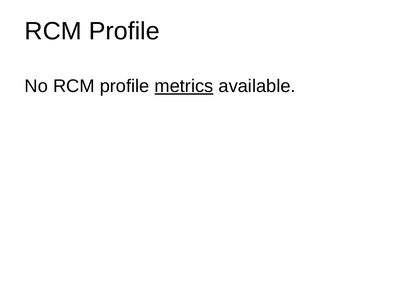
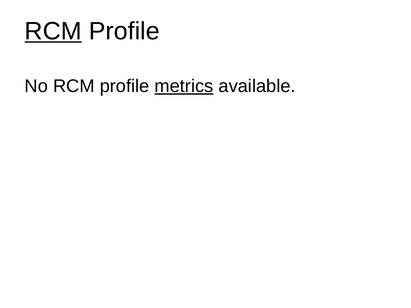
RCM at (53, 31) underline: none -> present
